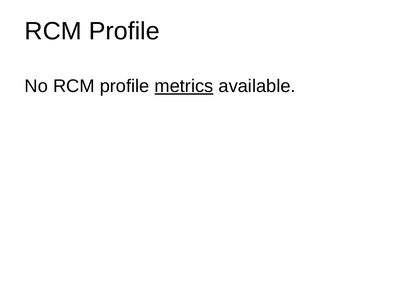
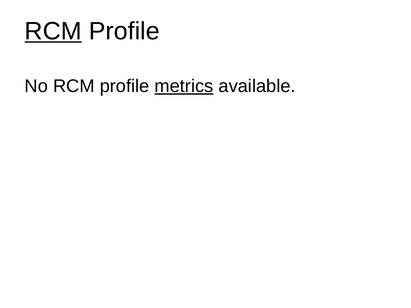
RCM at (53, 31) underline: none -> present
